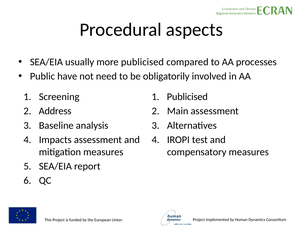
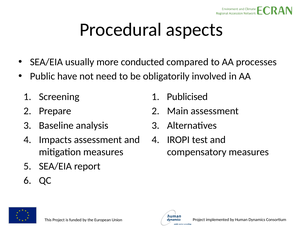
more publicised: publicised -> conducted
Address: Address -> Prepare
